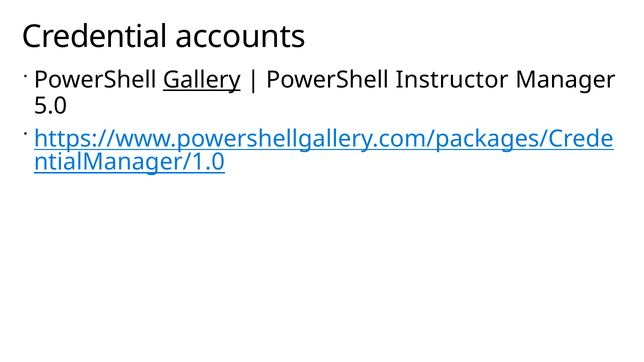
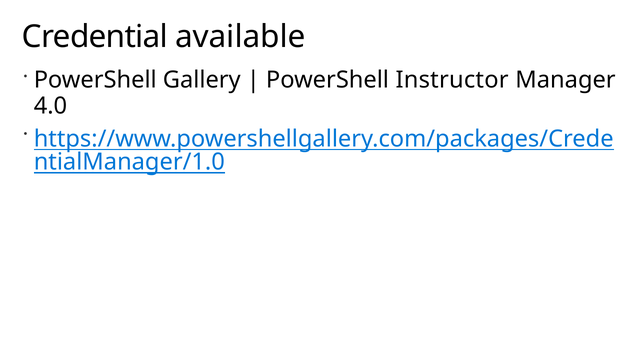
accounts: accounts -> available
Gallery underline: present -> none
5.0: 5.0 -> 4.0
